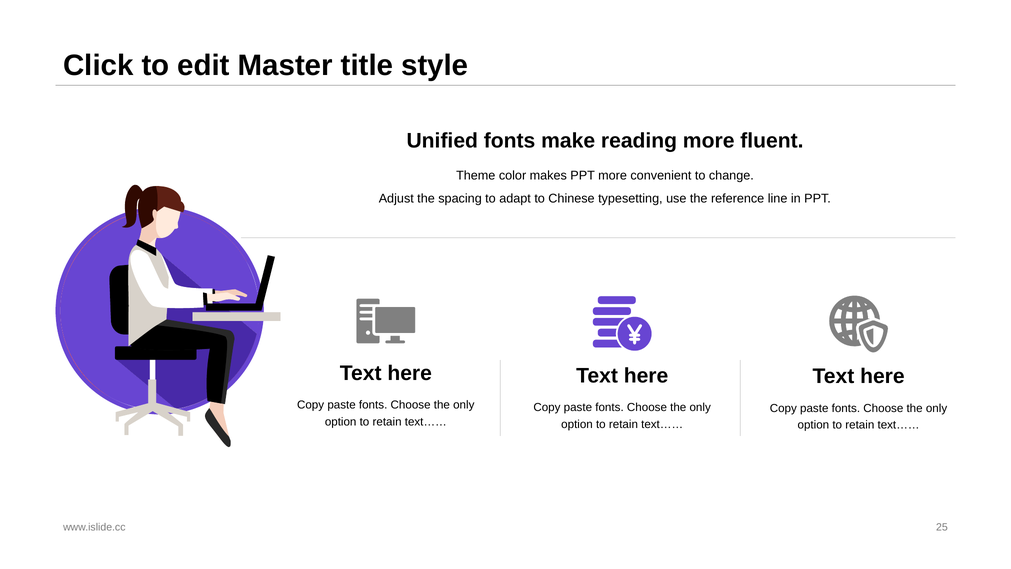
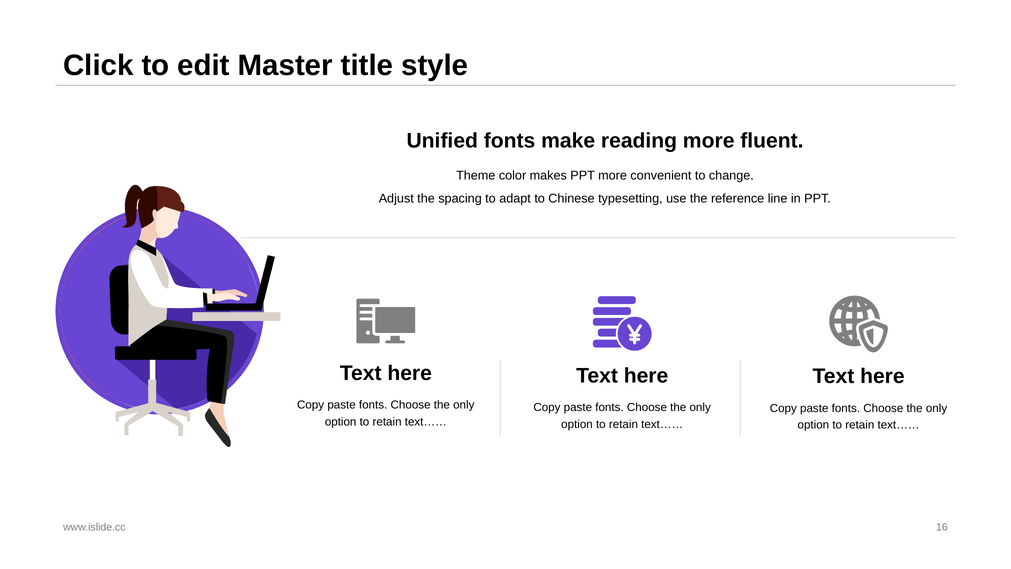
25: 25 -> 16
